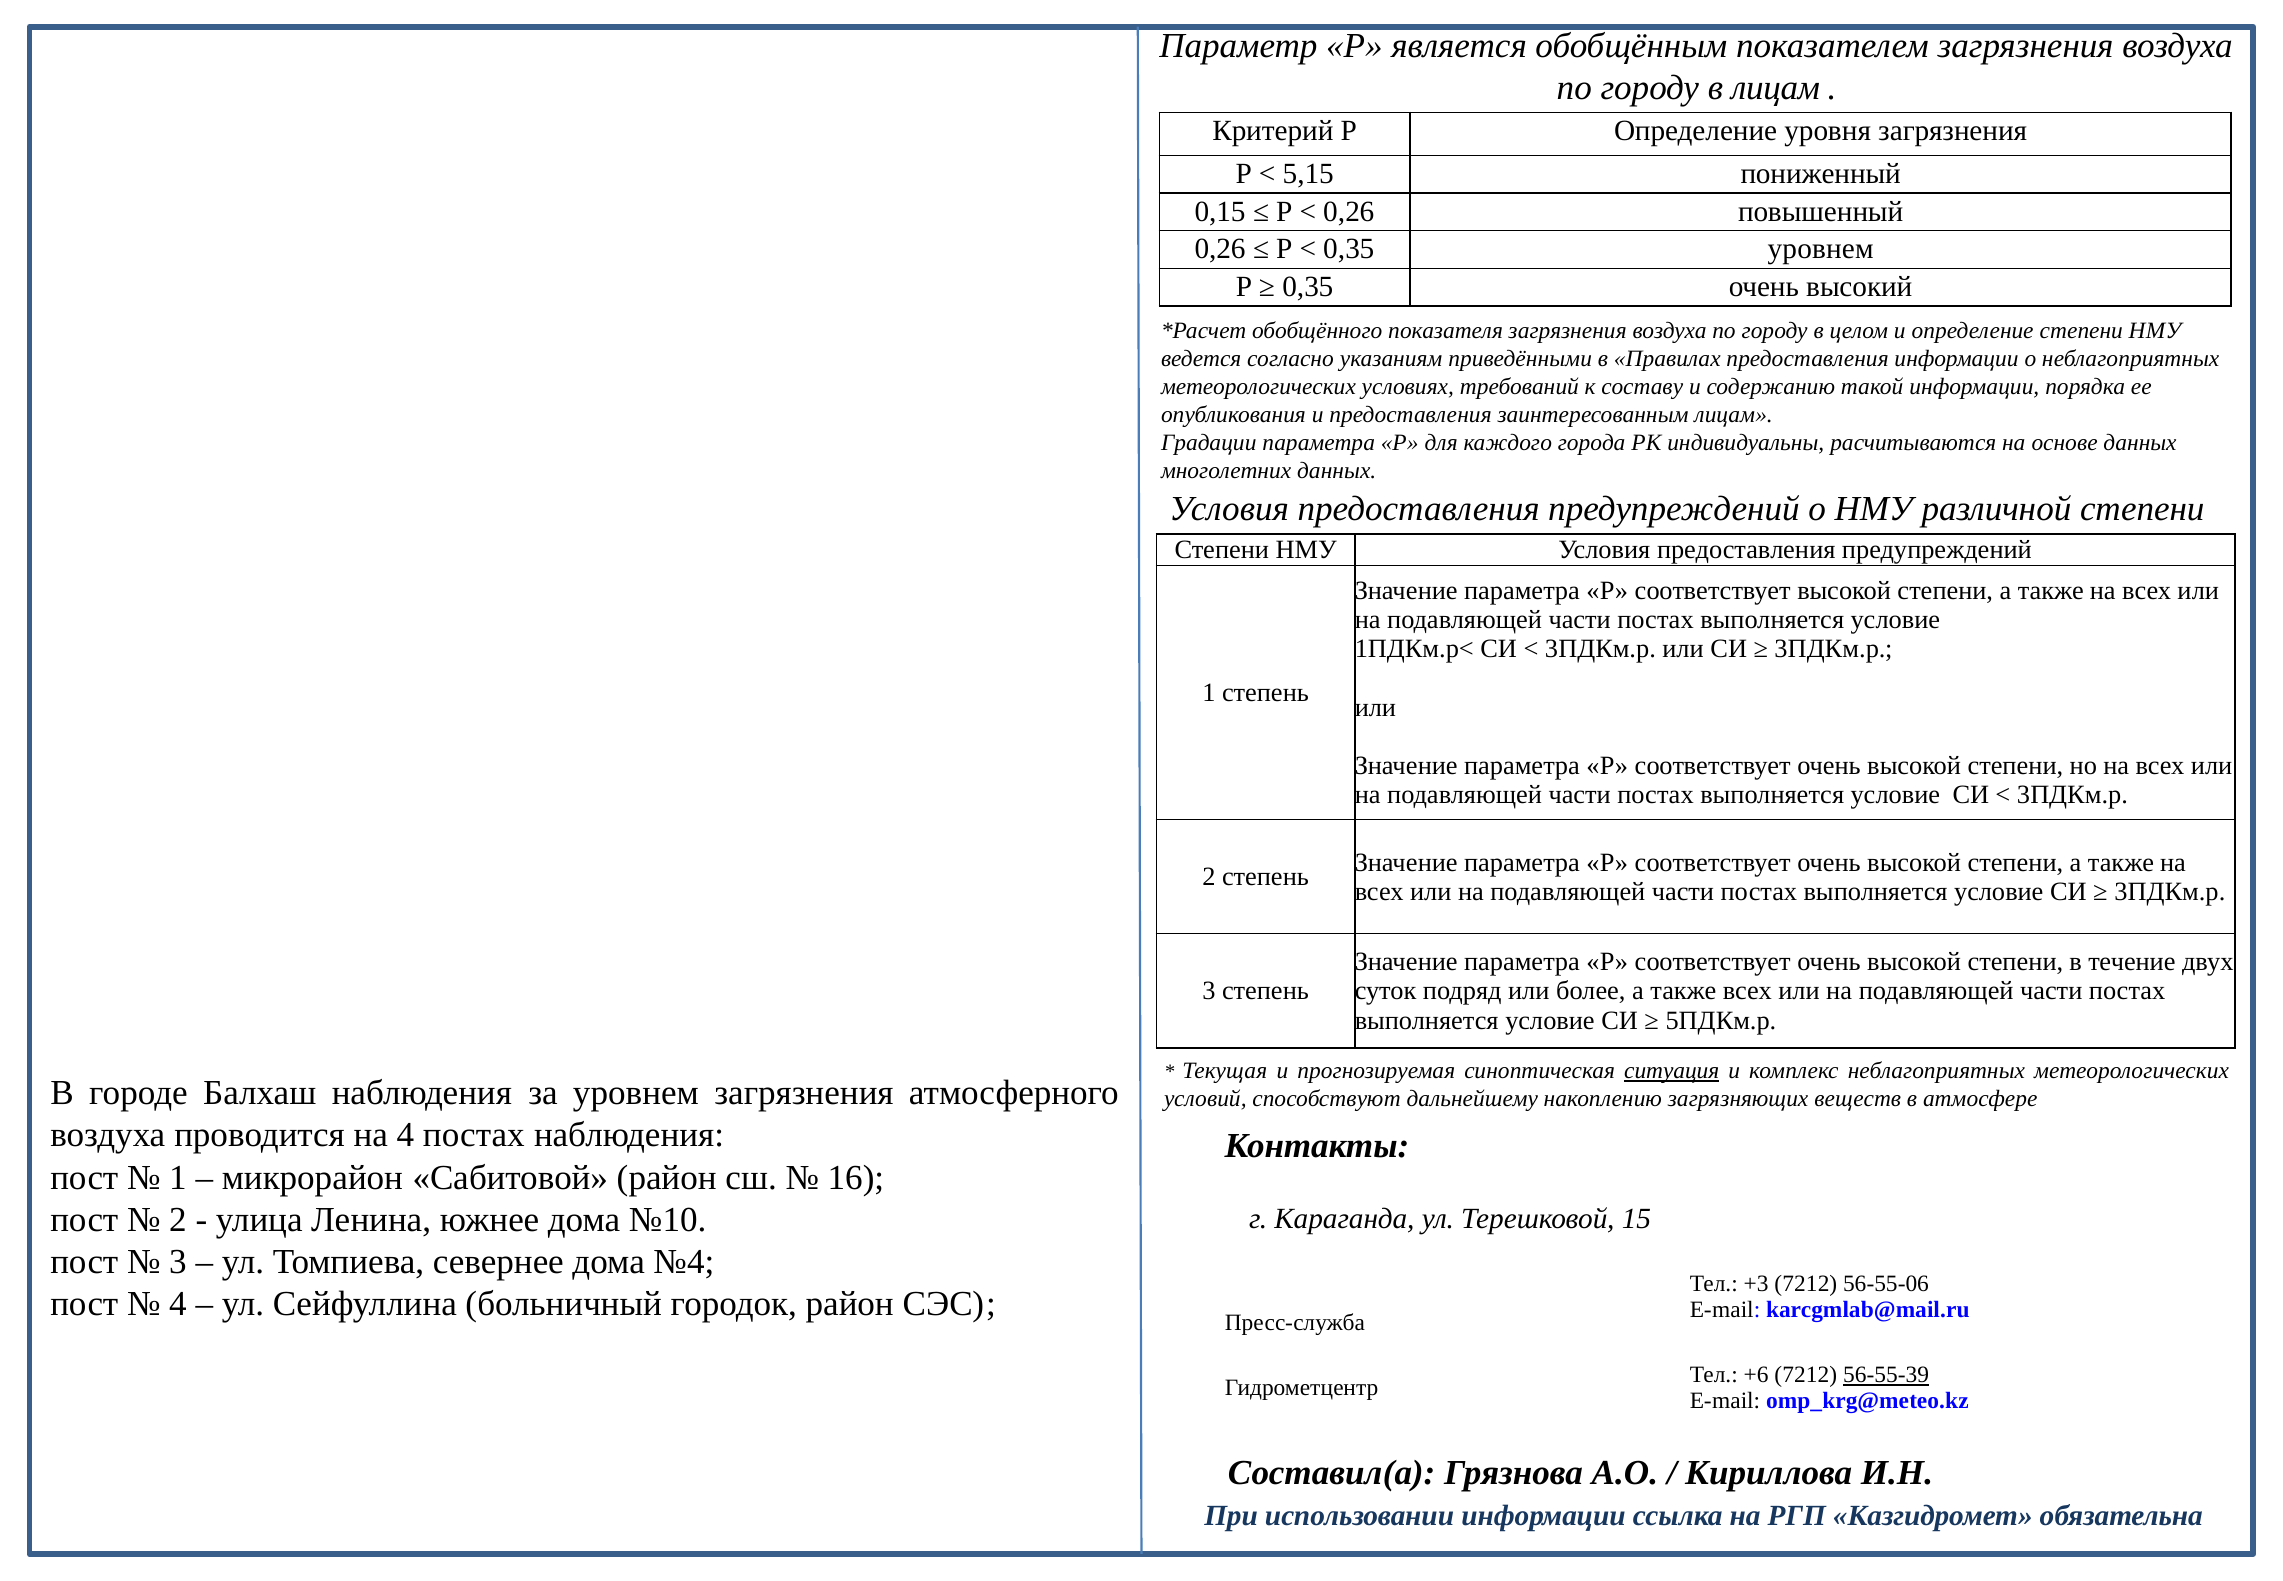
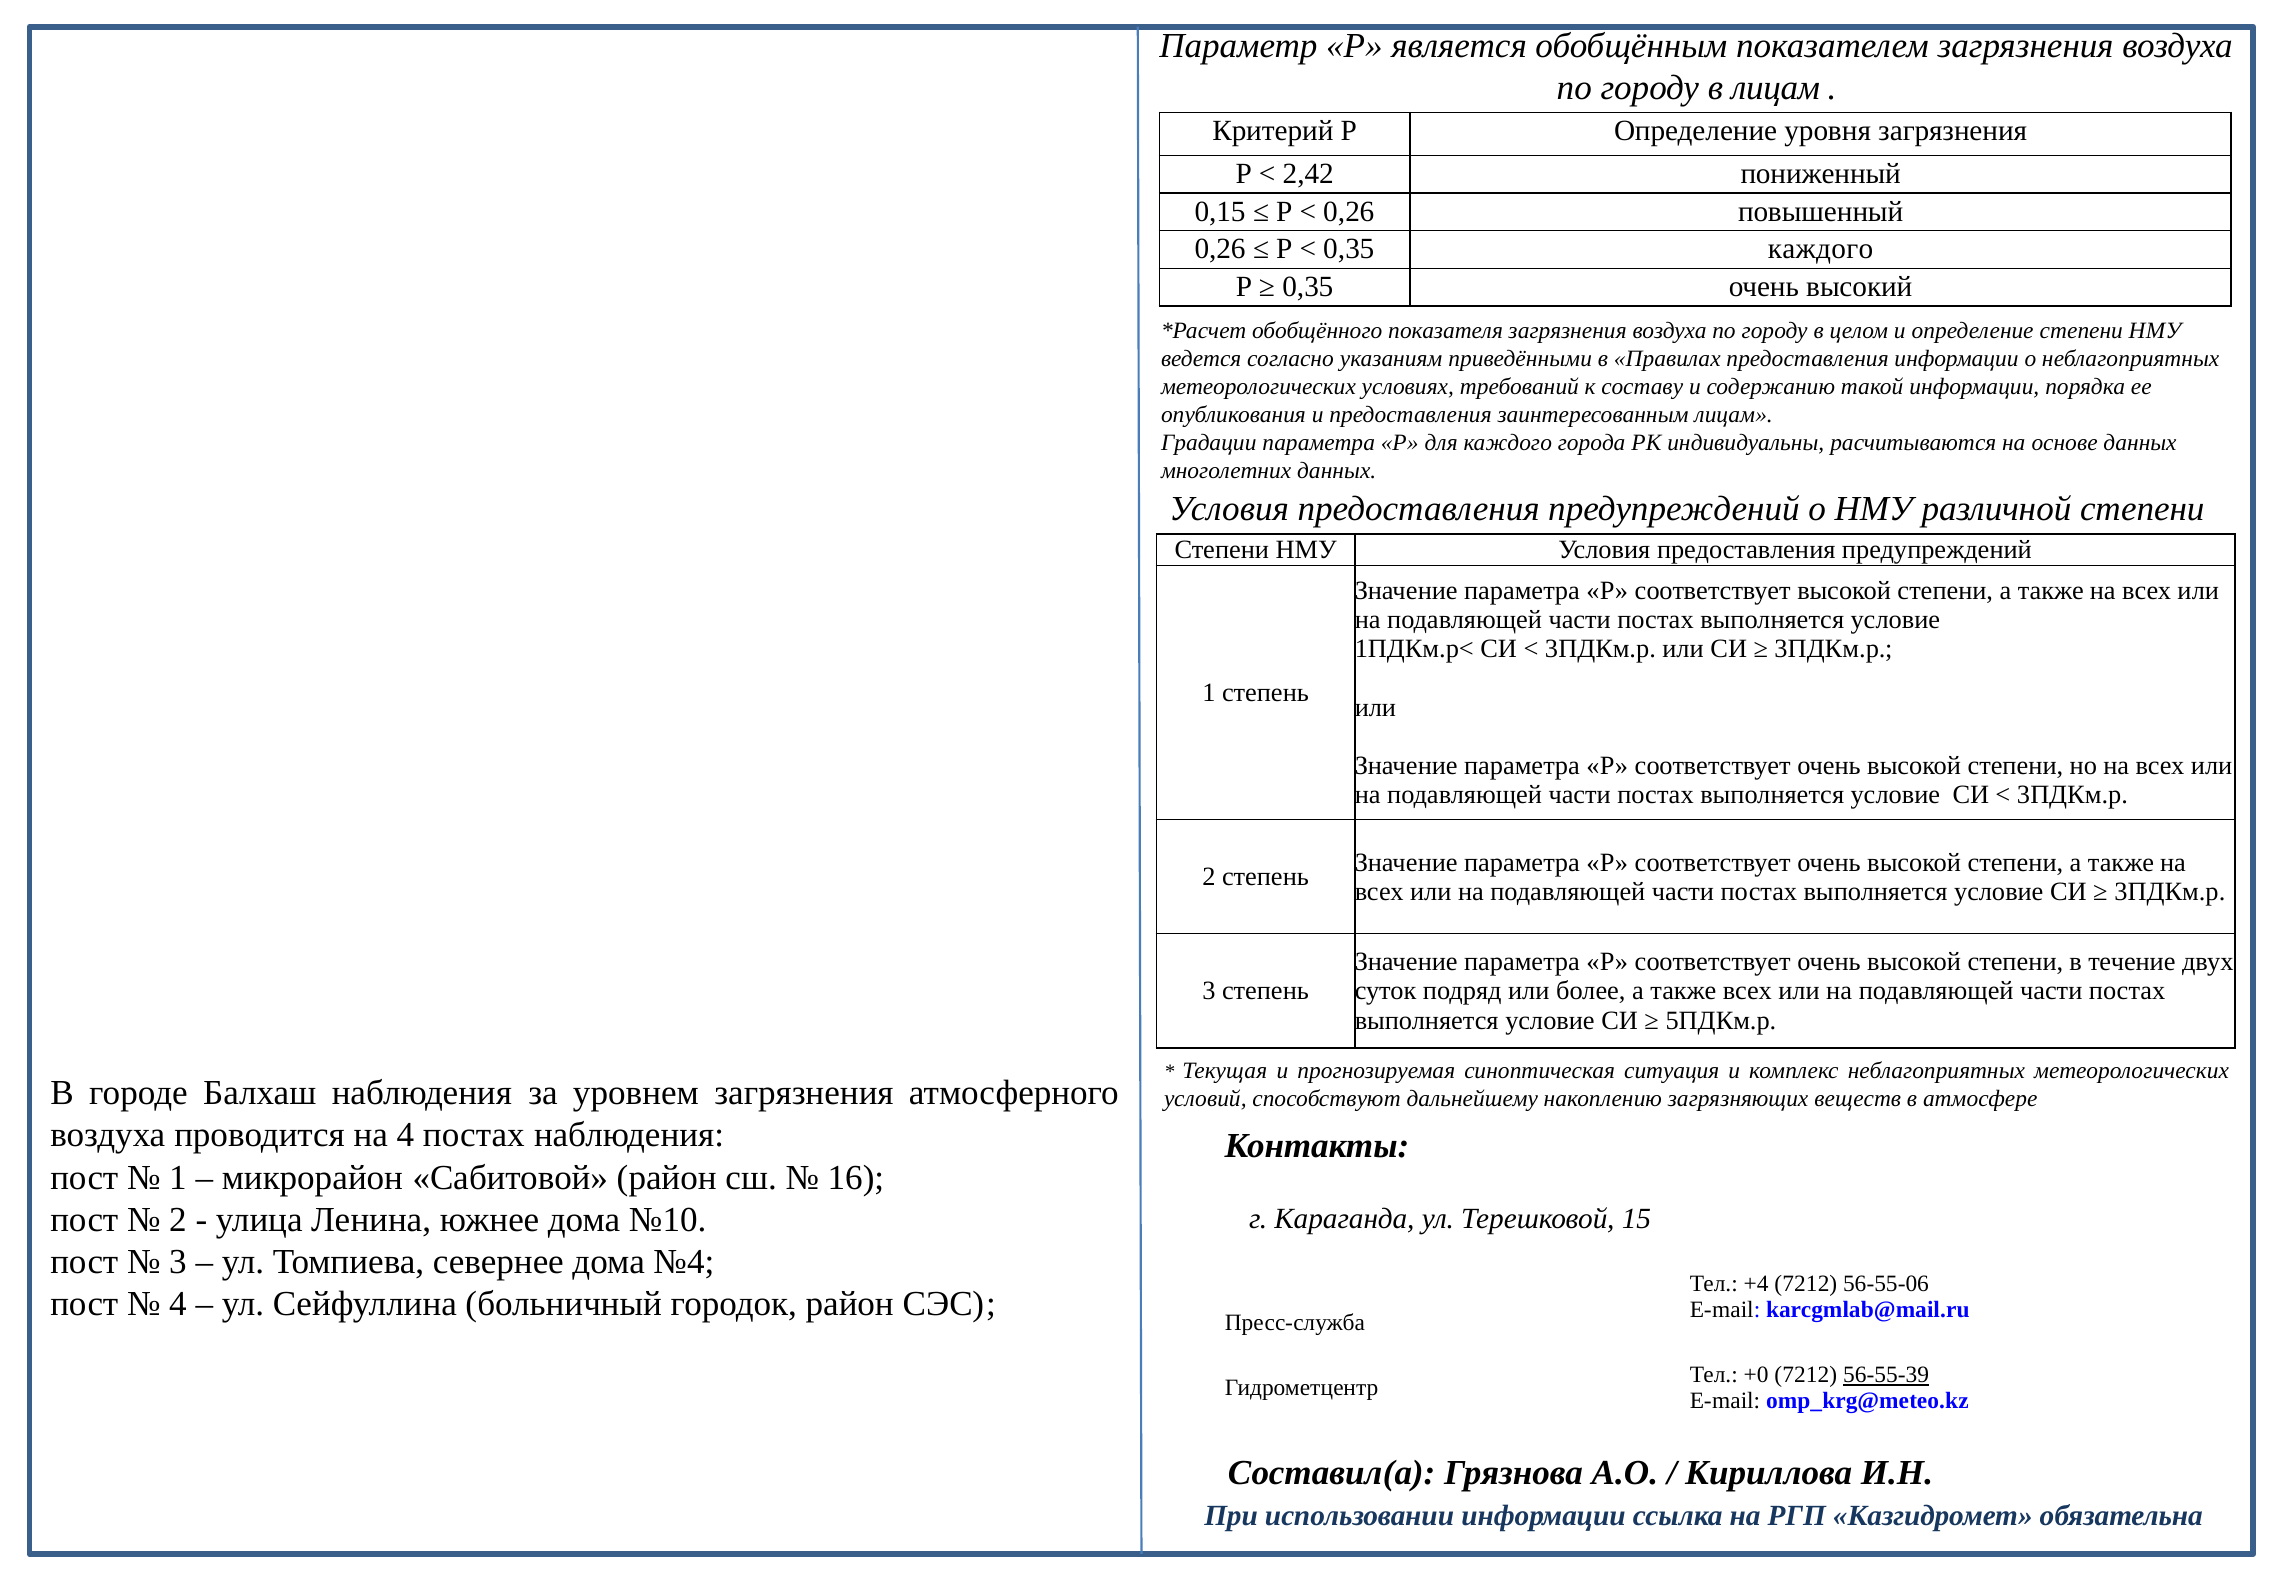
5,15: 5,15 -> 2,42
0,35 уровнем: уровнем -> каждого
ситуация underline: present -> none
+3: +3 -> +4
+6: +6 -> +0
